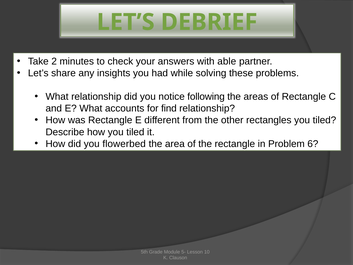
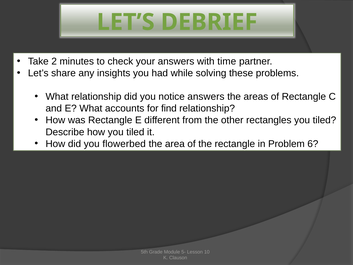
able: able -> time
notice following: following -> answers
